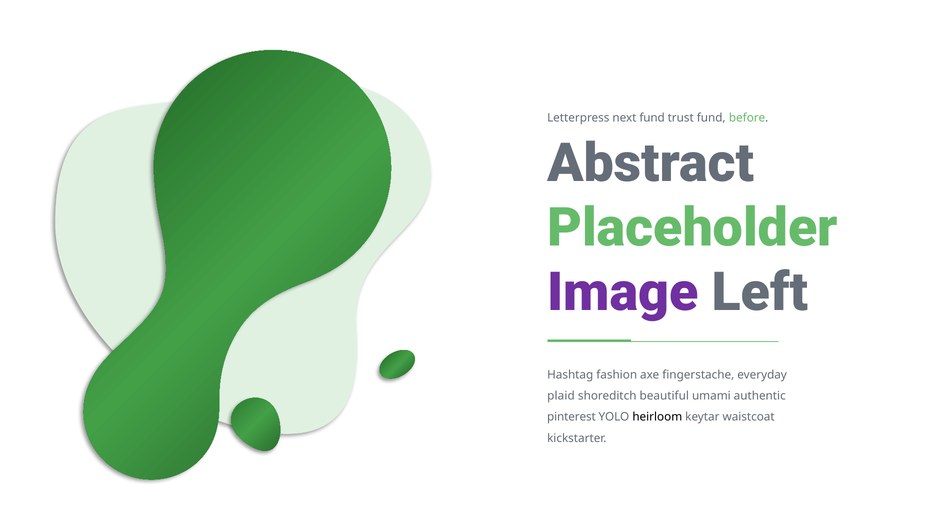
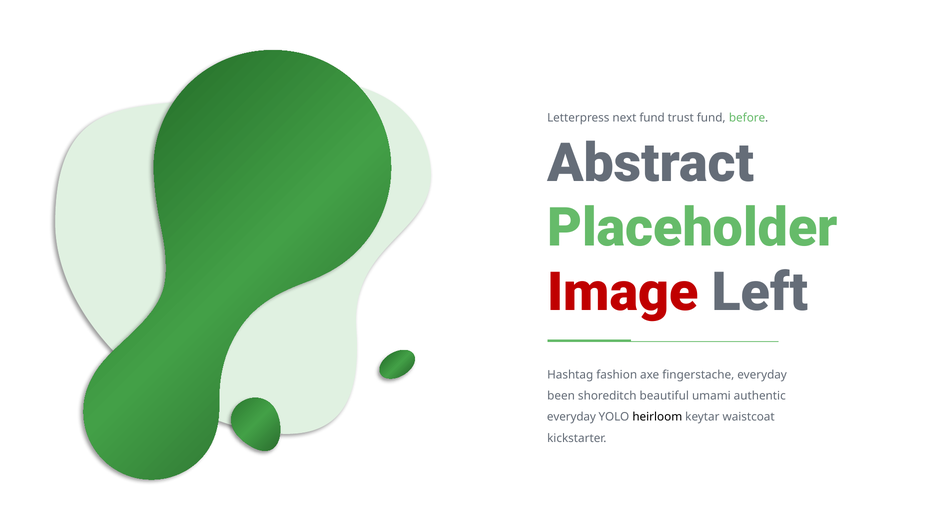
Image colour: purple -> red
plaid: plaid -> been
pinterest at (571, 417): pinterest -> everyday
